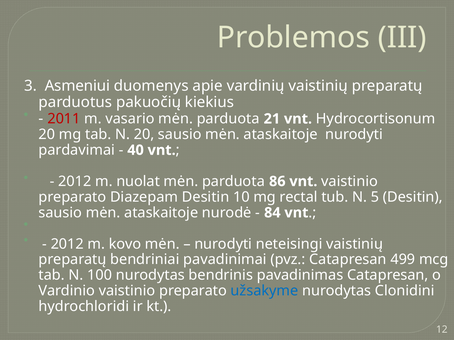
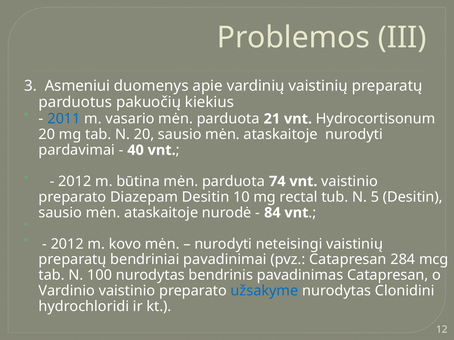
2011 colour: red -> blue
nuolat: nuolat -> būtina
86: 86 -> 74
499: 499 -> 284
